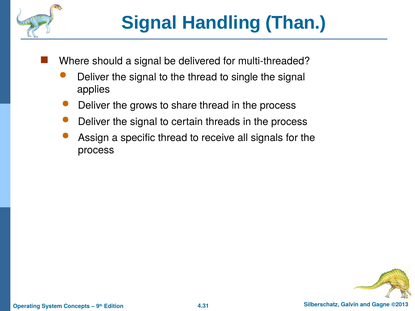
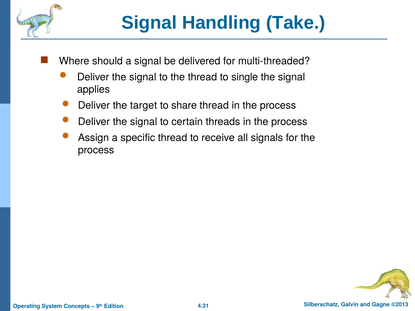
Than: Than -> Take
grows: grows -> target
